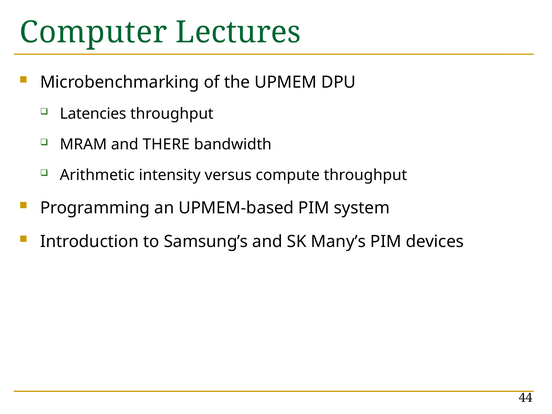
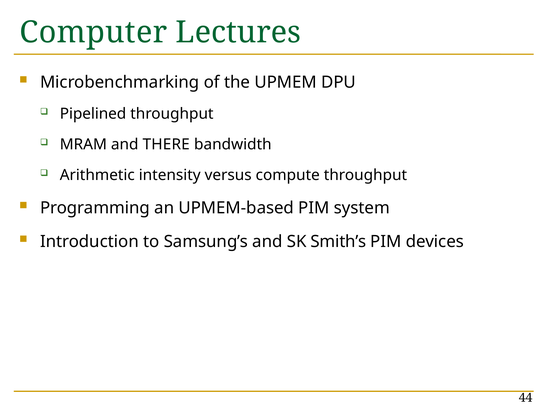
Latencies: Latencies -> Pipelined
Many’s: Many’s -> Smith’s
